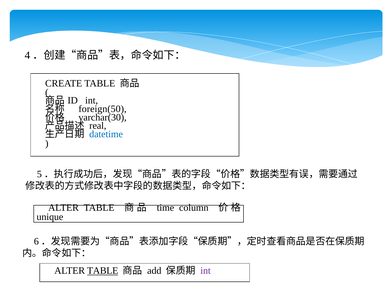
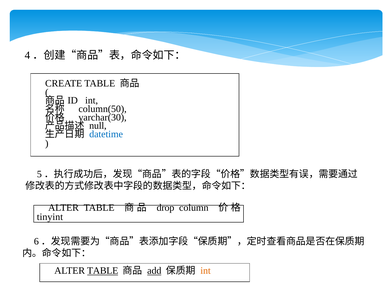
foreign(50: foreign(50 -> column(50
real: real -> null
time: time -> drop
unique: unique -> tinyint
add underline: none -> present
int at (206, 271) colour: purple -> orange
